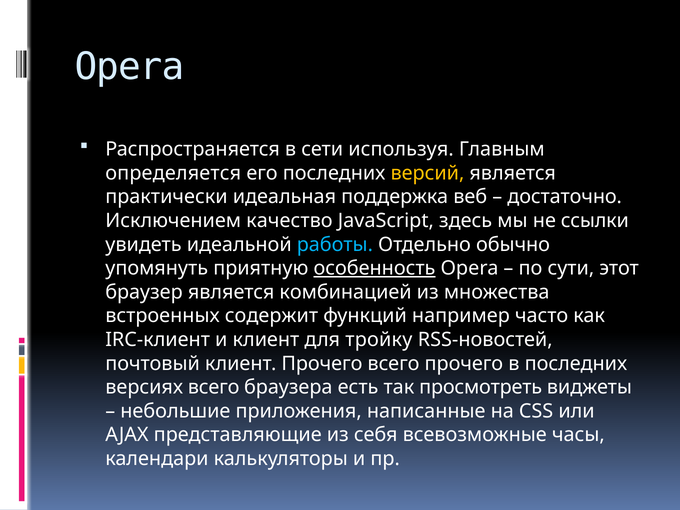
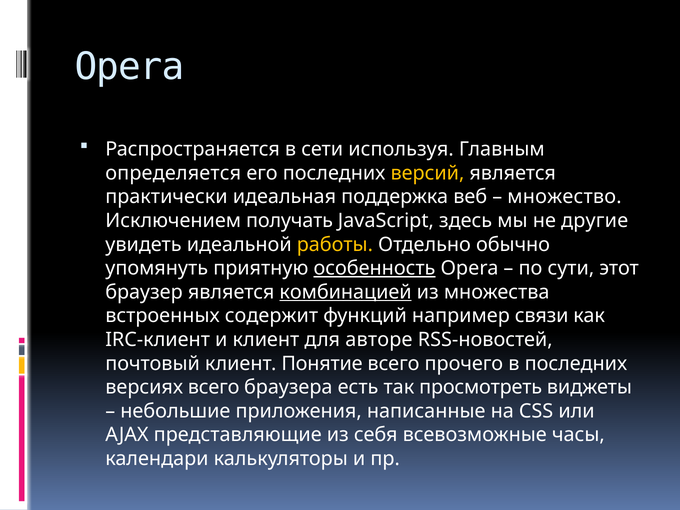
достаточно: достаточно -> множество
качество: качество -> получать
ссылки: ссылки -> другие
работы colour: light blue -> yellow
комбинацией underline: none -> present
часто: часто -> связи
тройку: тройку -> авторе
клиент Прочего: Прочего -> Понятие
